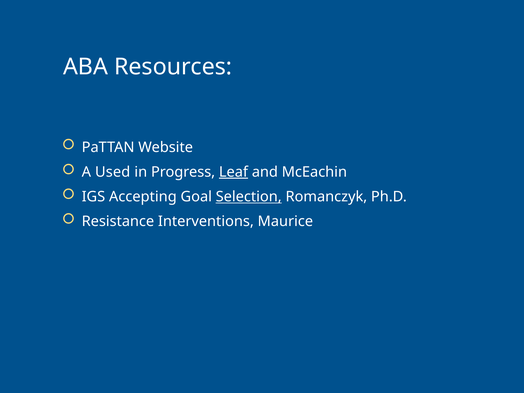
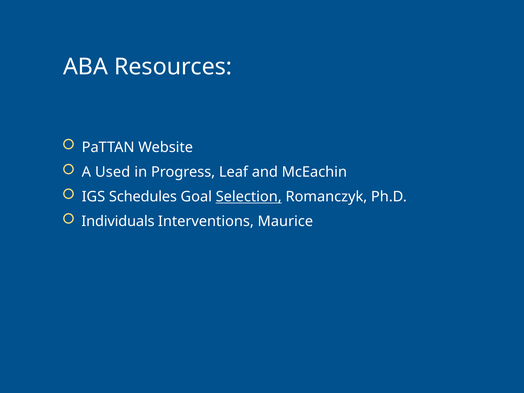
Leaf underline: present -> none
Accepting: Accepting -> Schedules
Resistance: Resistance -> Individuals
